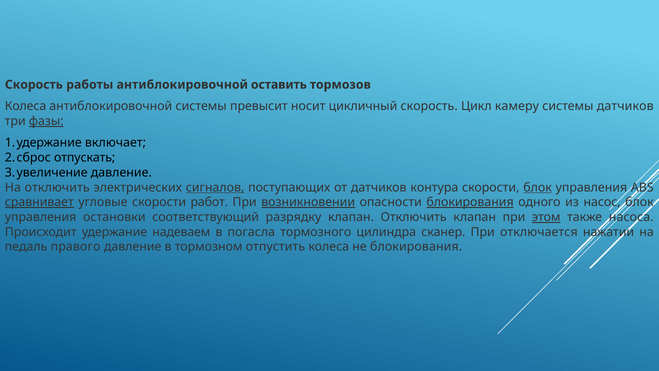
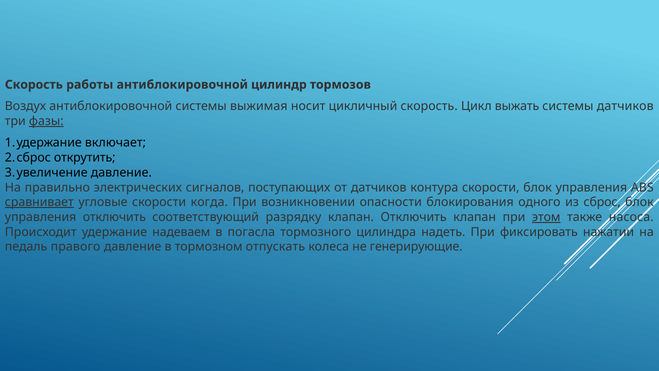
оставить: оставить -> цилиндр
Колеса at (26, 106): Колеса -> Воздух
превысит: превысит -> выжимая
камеру: камеру -> выжать
отпускать: отпускать -> открутить
На отключить: отключить -> правильно
сигналов underline: present -> none
блок at (538, 187) underline: present -> none
работ: работ -> когда
возникновении underline: present -> none
блокирования at (470, 202) underline: present -> none
насос: насос -> сброс
управления остановки: остановки -> отключить
сканер: сканер -> надеть
отключается: отключается -> фиксировать
отпустить: отпустить -> отпускать
не блокирования: блокирования -> генерирующие
